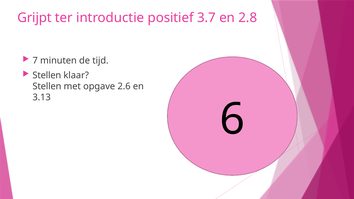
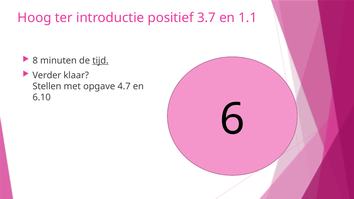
Grijpt: Grijpt -> Hoog
2.8: 2.8 -> 1.1
7: 7 -> 8
tijd underline: none -> present
Stellen at (47, 75): Stellen -> Verder
2.6: 2.6 -> 4.7
3.13: 3.13 -> 6.10
